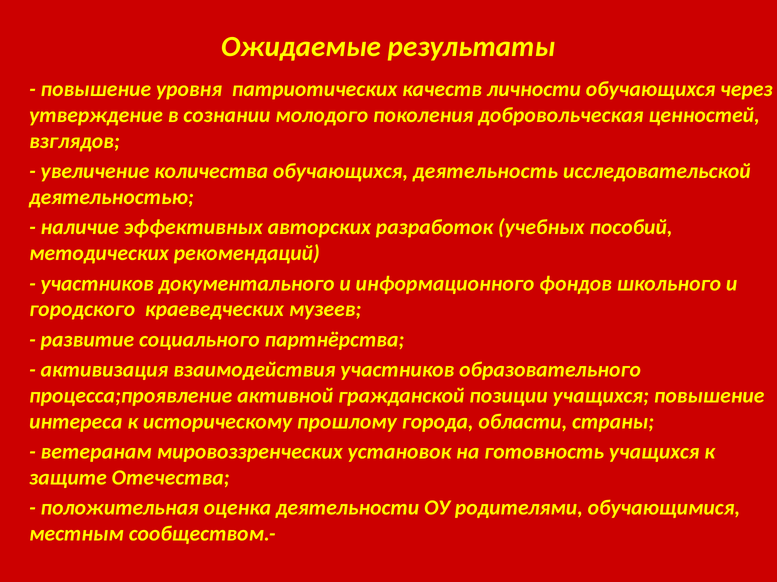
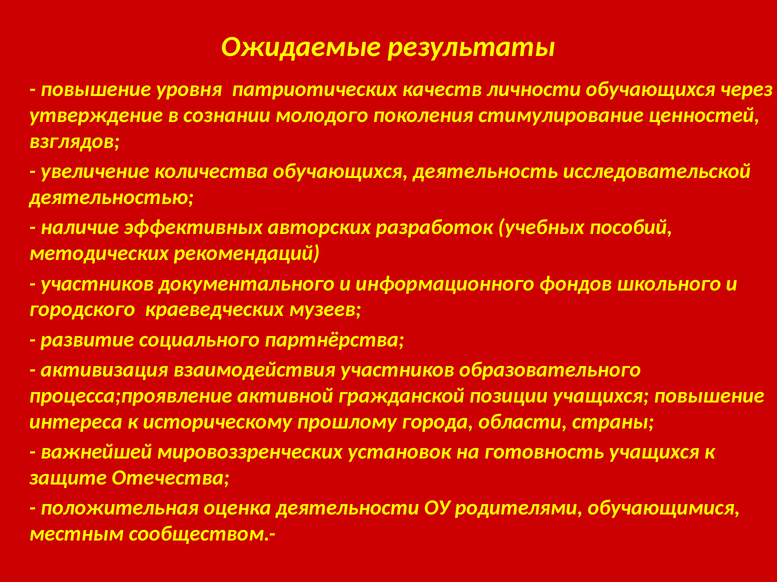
добровольческая: добровольческая -> стимулирование
ветеранам: ветеранам -> важнейшей
